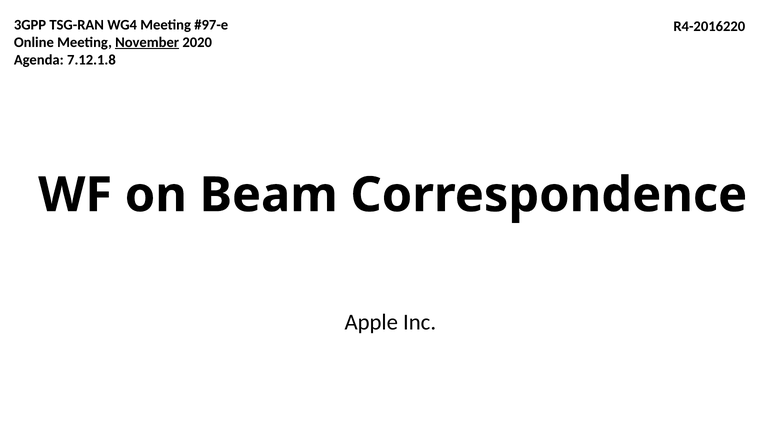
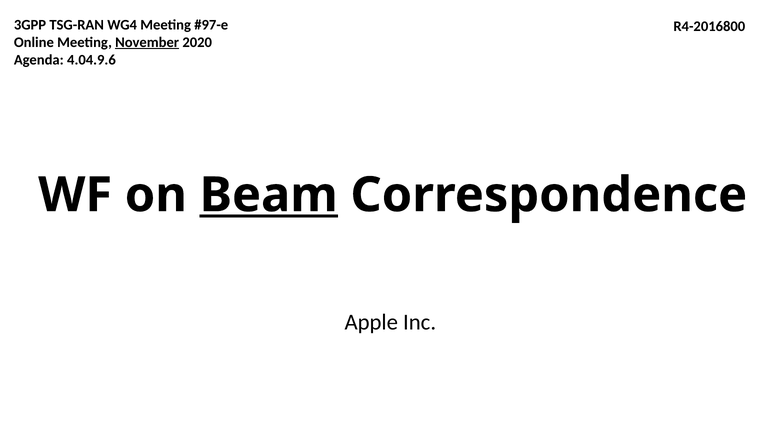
R4-2016220: R4-2016220 -> R4-2016800
7.12.1.8: 7.12.1.8 -> 4.04.9.6
Beam underline: none -> present
